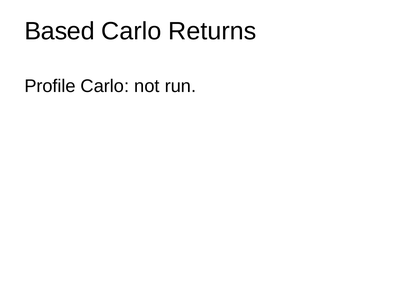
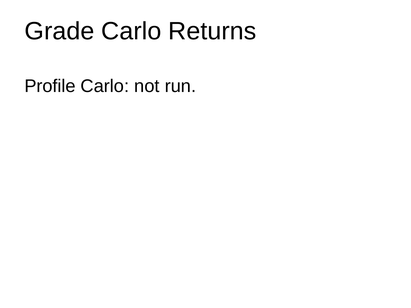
Based: Based -> Grade
